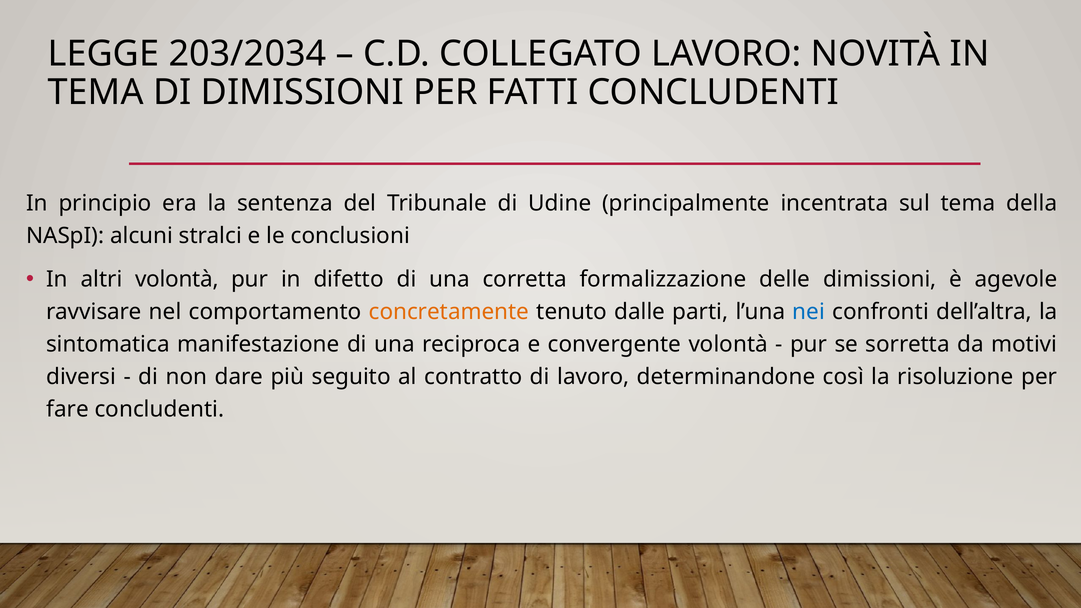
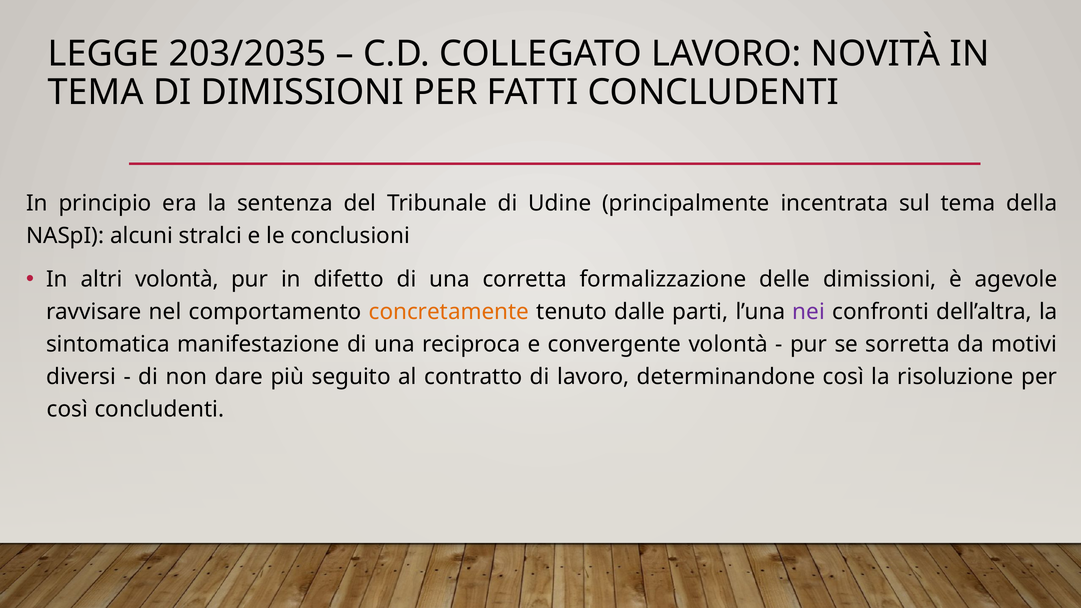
203/2034: 203/2034 -> 203/2035
nei colour: blue -> purple
fare at (68, 409): fare -> così
